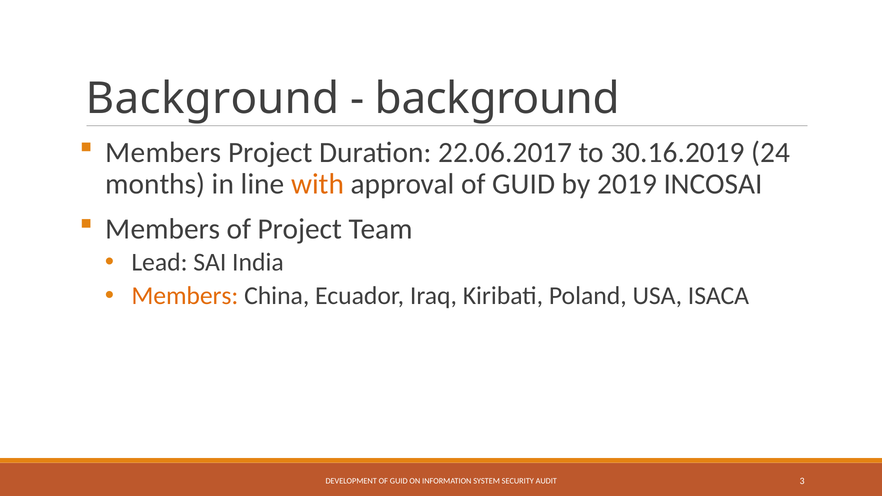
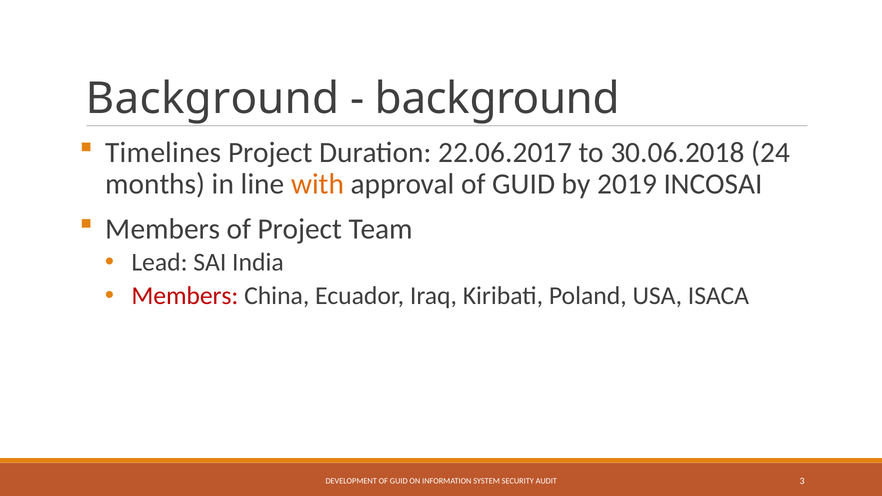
Members at (163, 153): Members -> Timelines
30.16.2019: 30.16.2019 -> 30.06.2018
Members at (185, 296) colour: orange -> red
